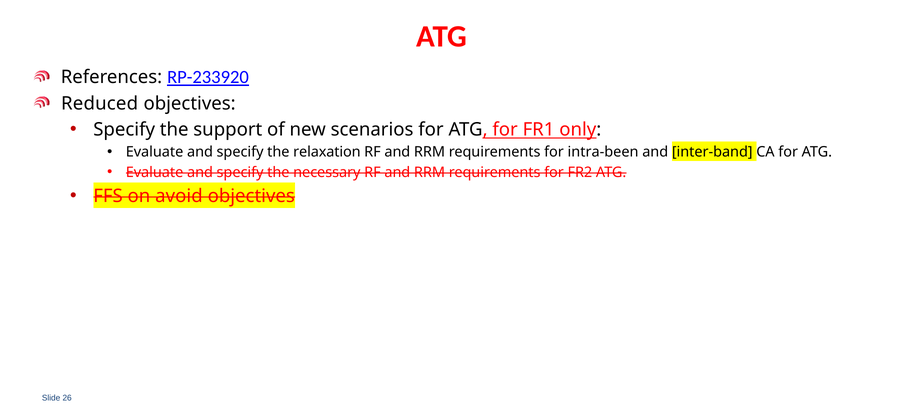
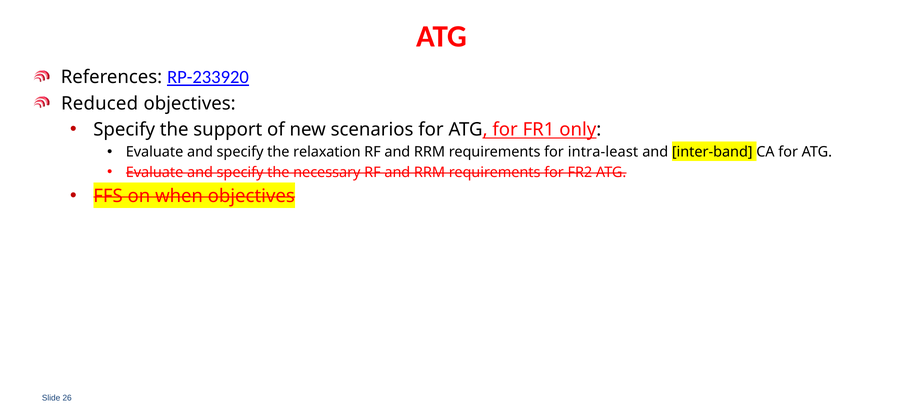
intra-been: intra-been -> intra-least
avoid: avoid -> when
